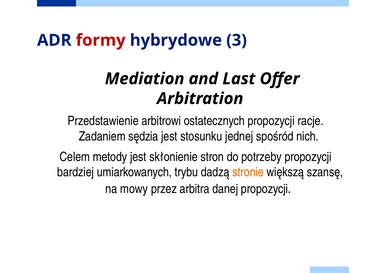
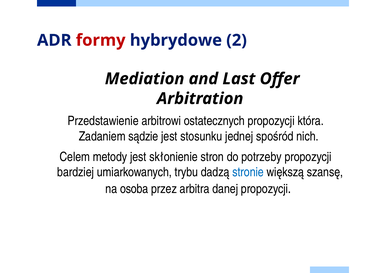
3: 3 -> 2
racje: racje -> która
sędzia: sędzia -> sądzie
stronie colour: orange -> blue
mowy: mowy -> osoba
